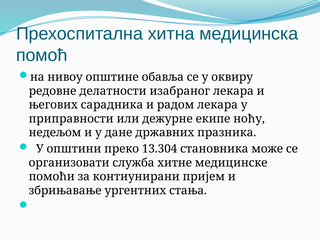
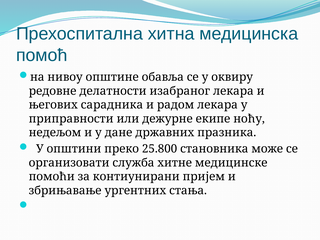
13.304: 13.304 -> 25.800
